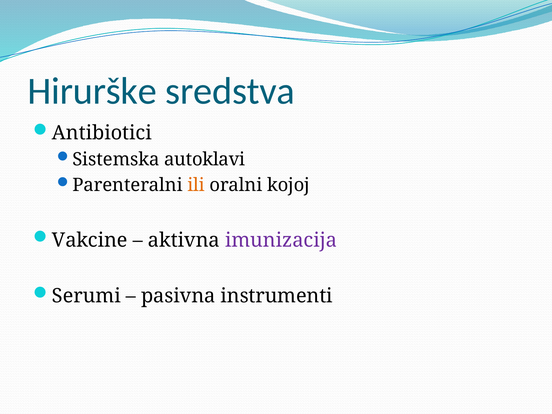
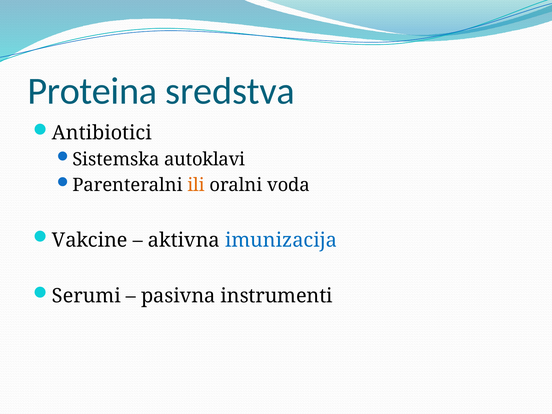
Hirurške: Hirurške -> Proteina
kojoj: kojoj -> voda
imunizacija colour: purple -> blue
